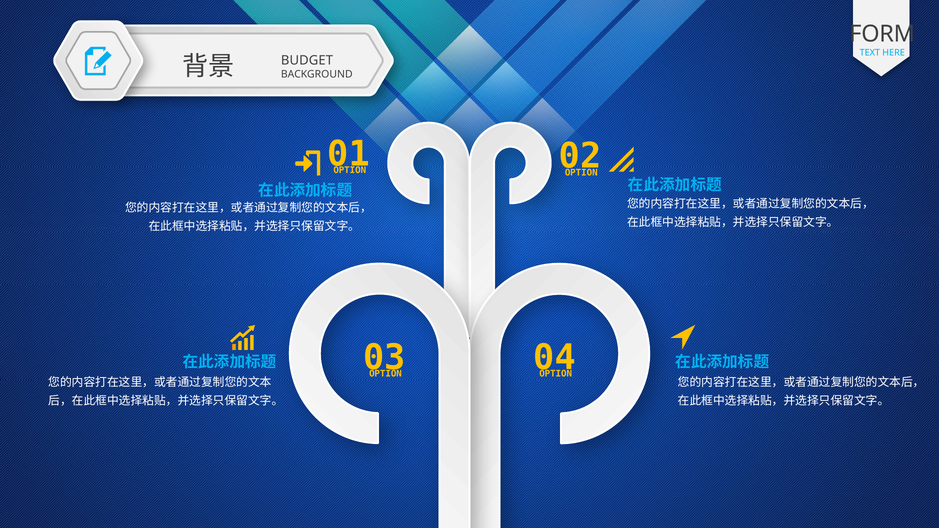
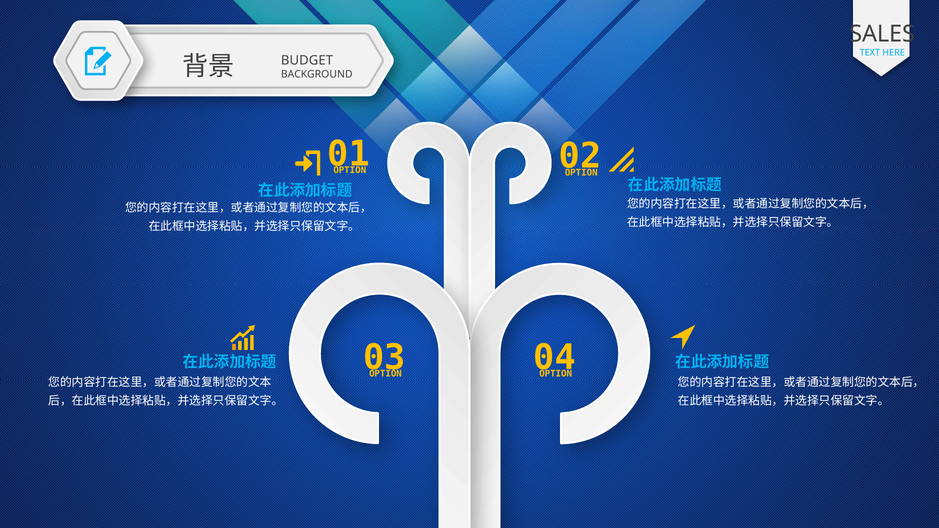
FORM: FORM -> SALES
